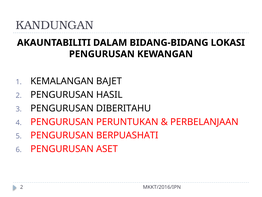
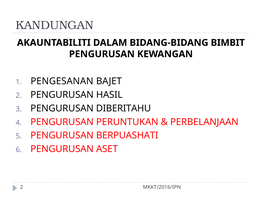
LOKASI: LOKASI -> BIMBIT
KEMALANGAN: KEMALANGAN -> PENGESANAN
